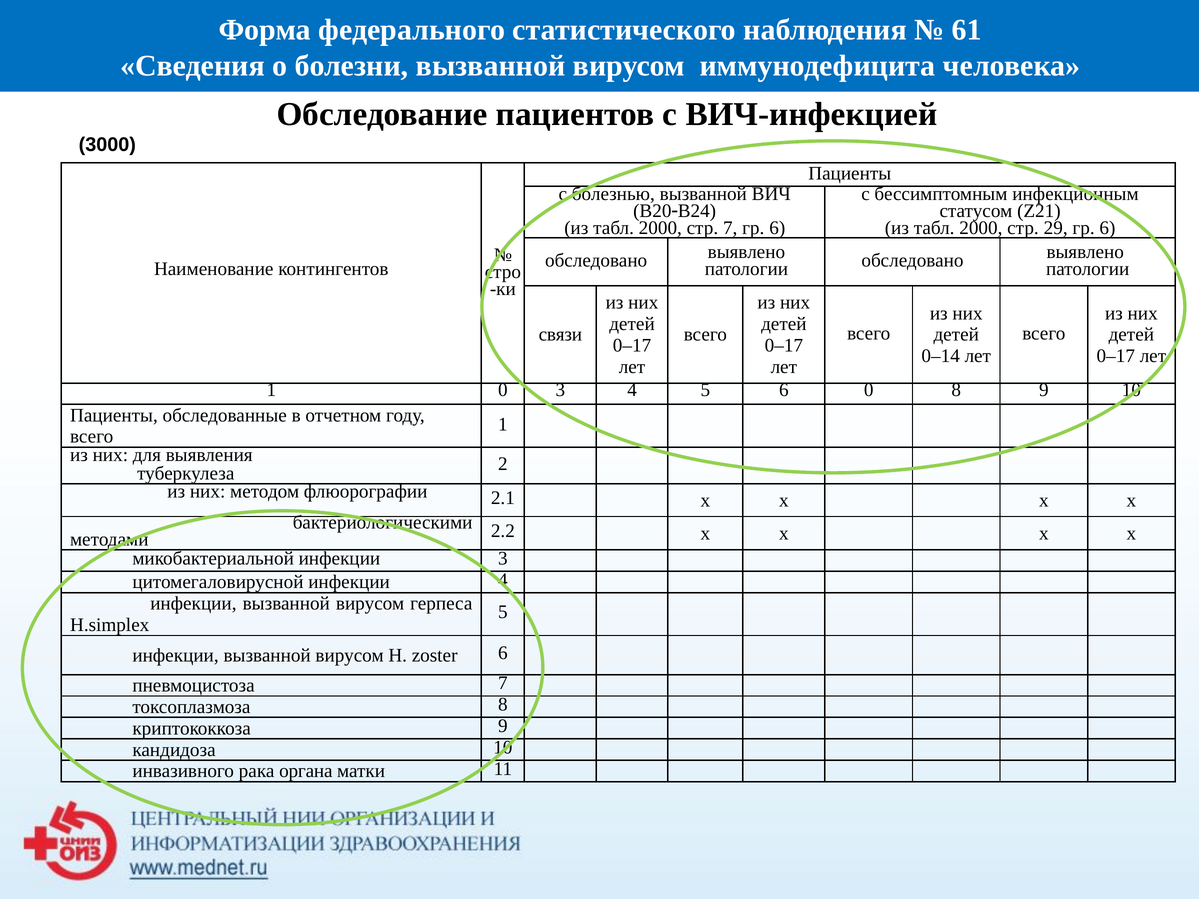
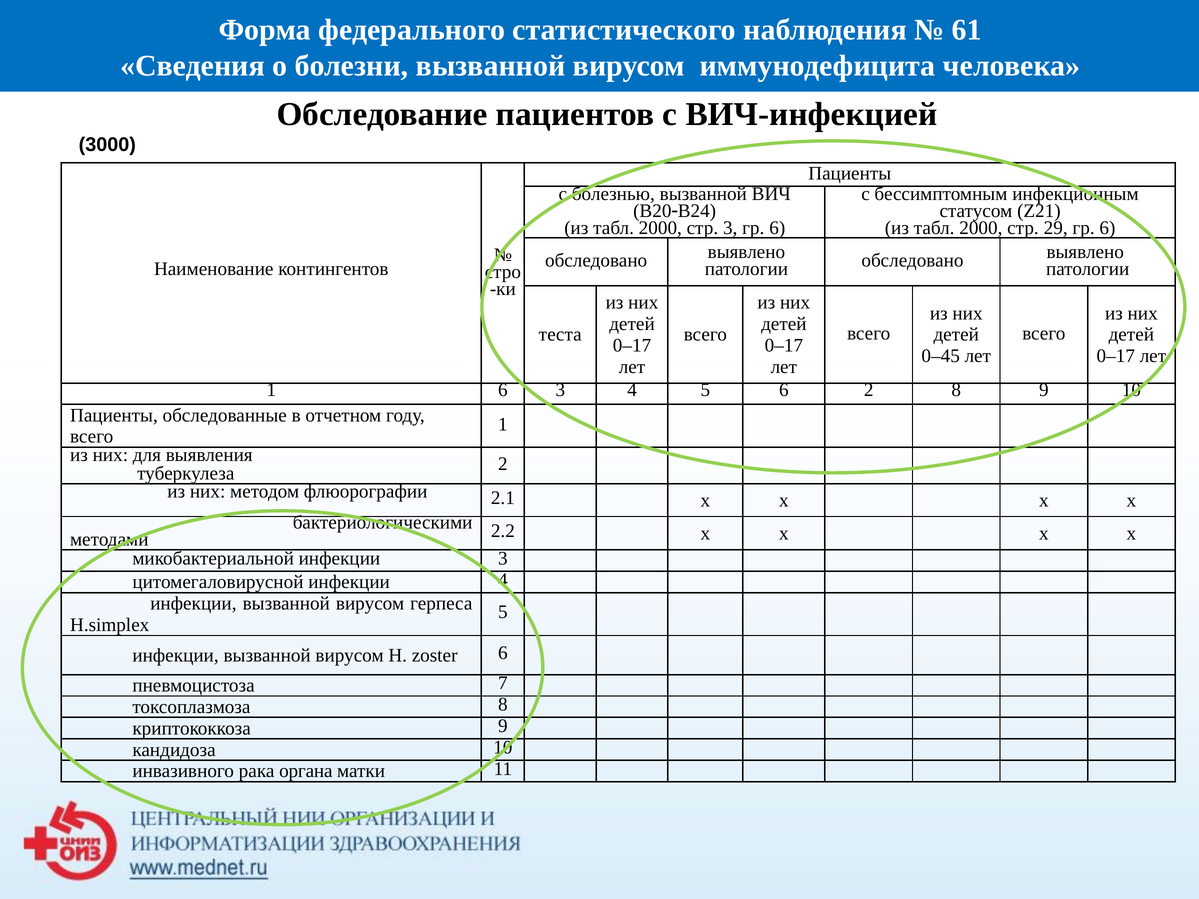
стр 7: 7 -> 3
связи: связи -> теста
0–14: 0–14 -> 0–45
1 0: 0 -> 6
6 0: 0 -> 2
